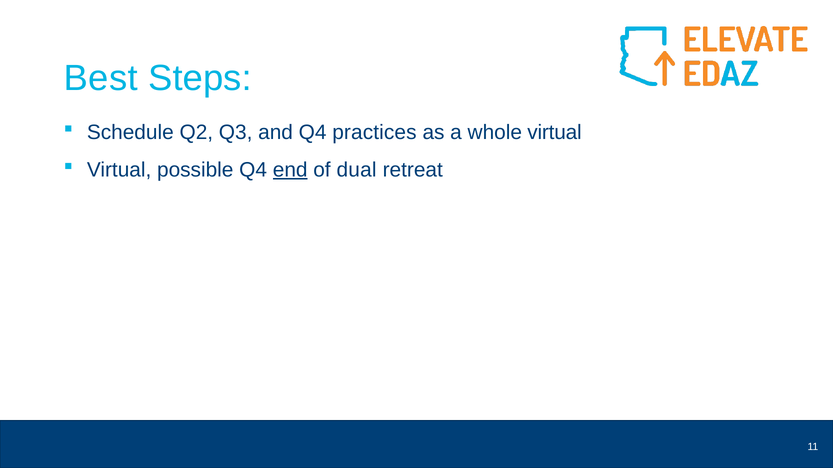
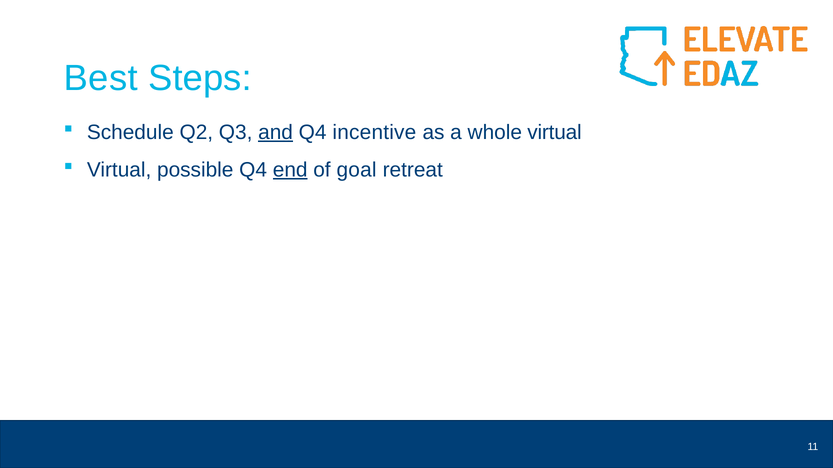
and underline: none -> present
practices: practices -> incentive
dual: dual -> goal
